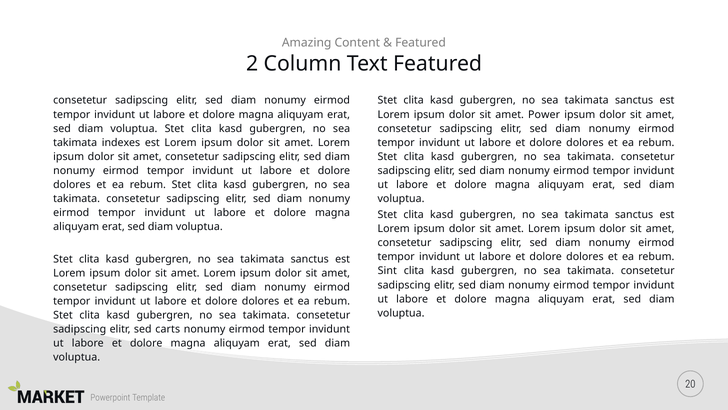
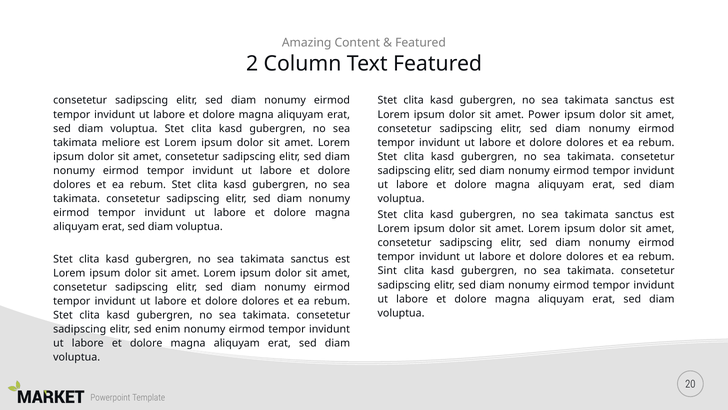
indexes: indexes -> meliore
carts: carts -> enim
